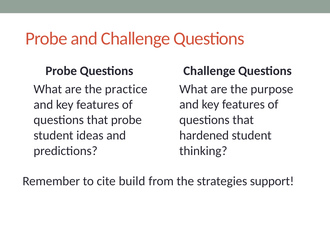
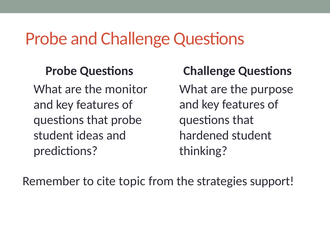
practice: practice -> monitor
build: build -> topic
